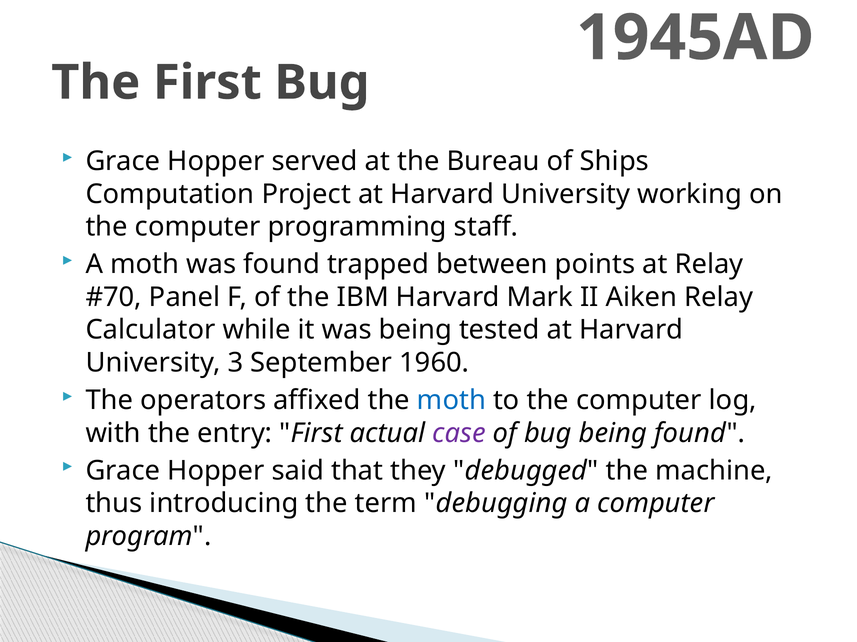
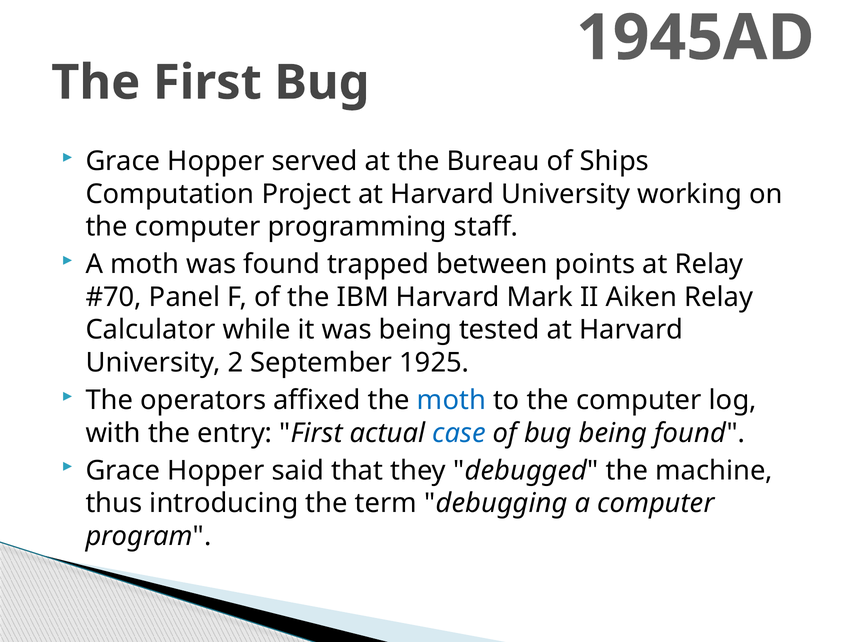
3: 3 -> 2
1960: 1960 -> 1925
case colour: purple -> blue
